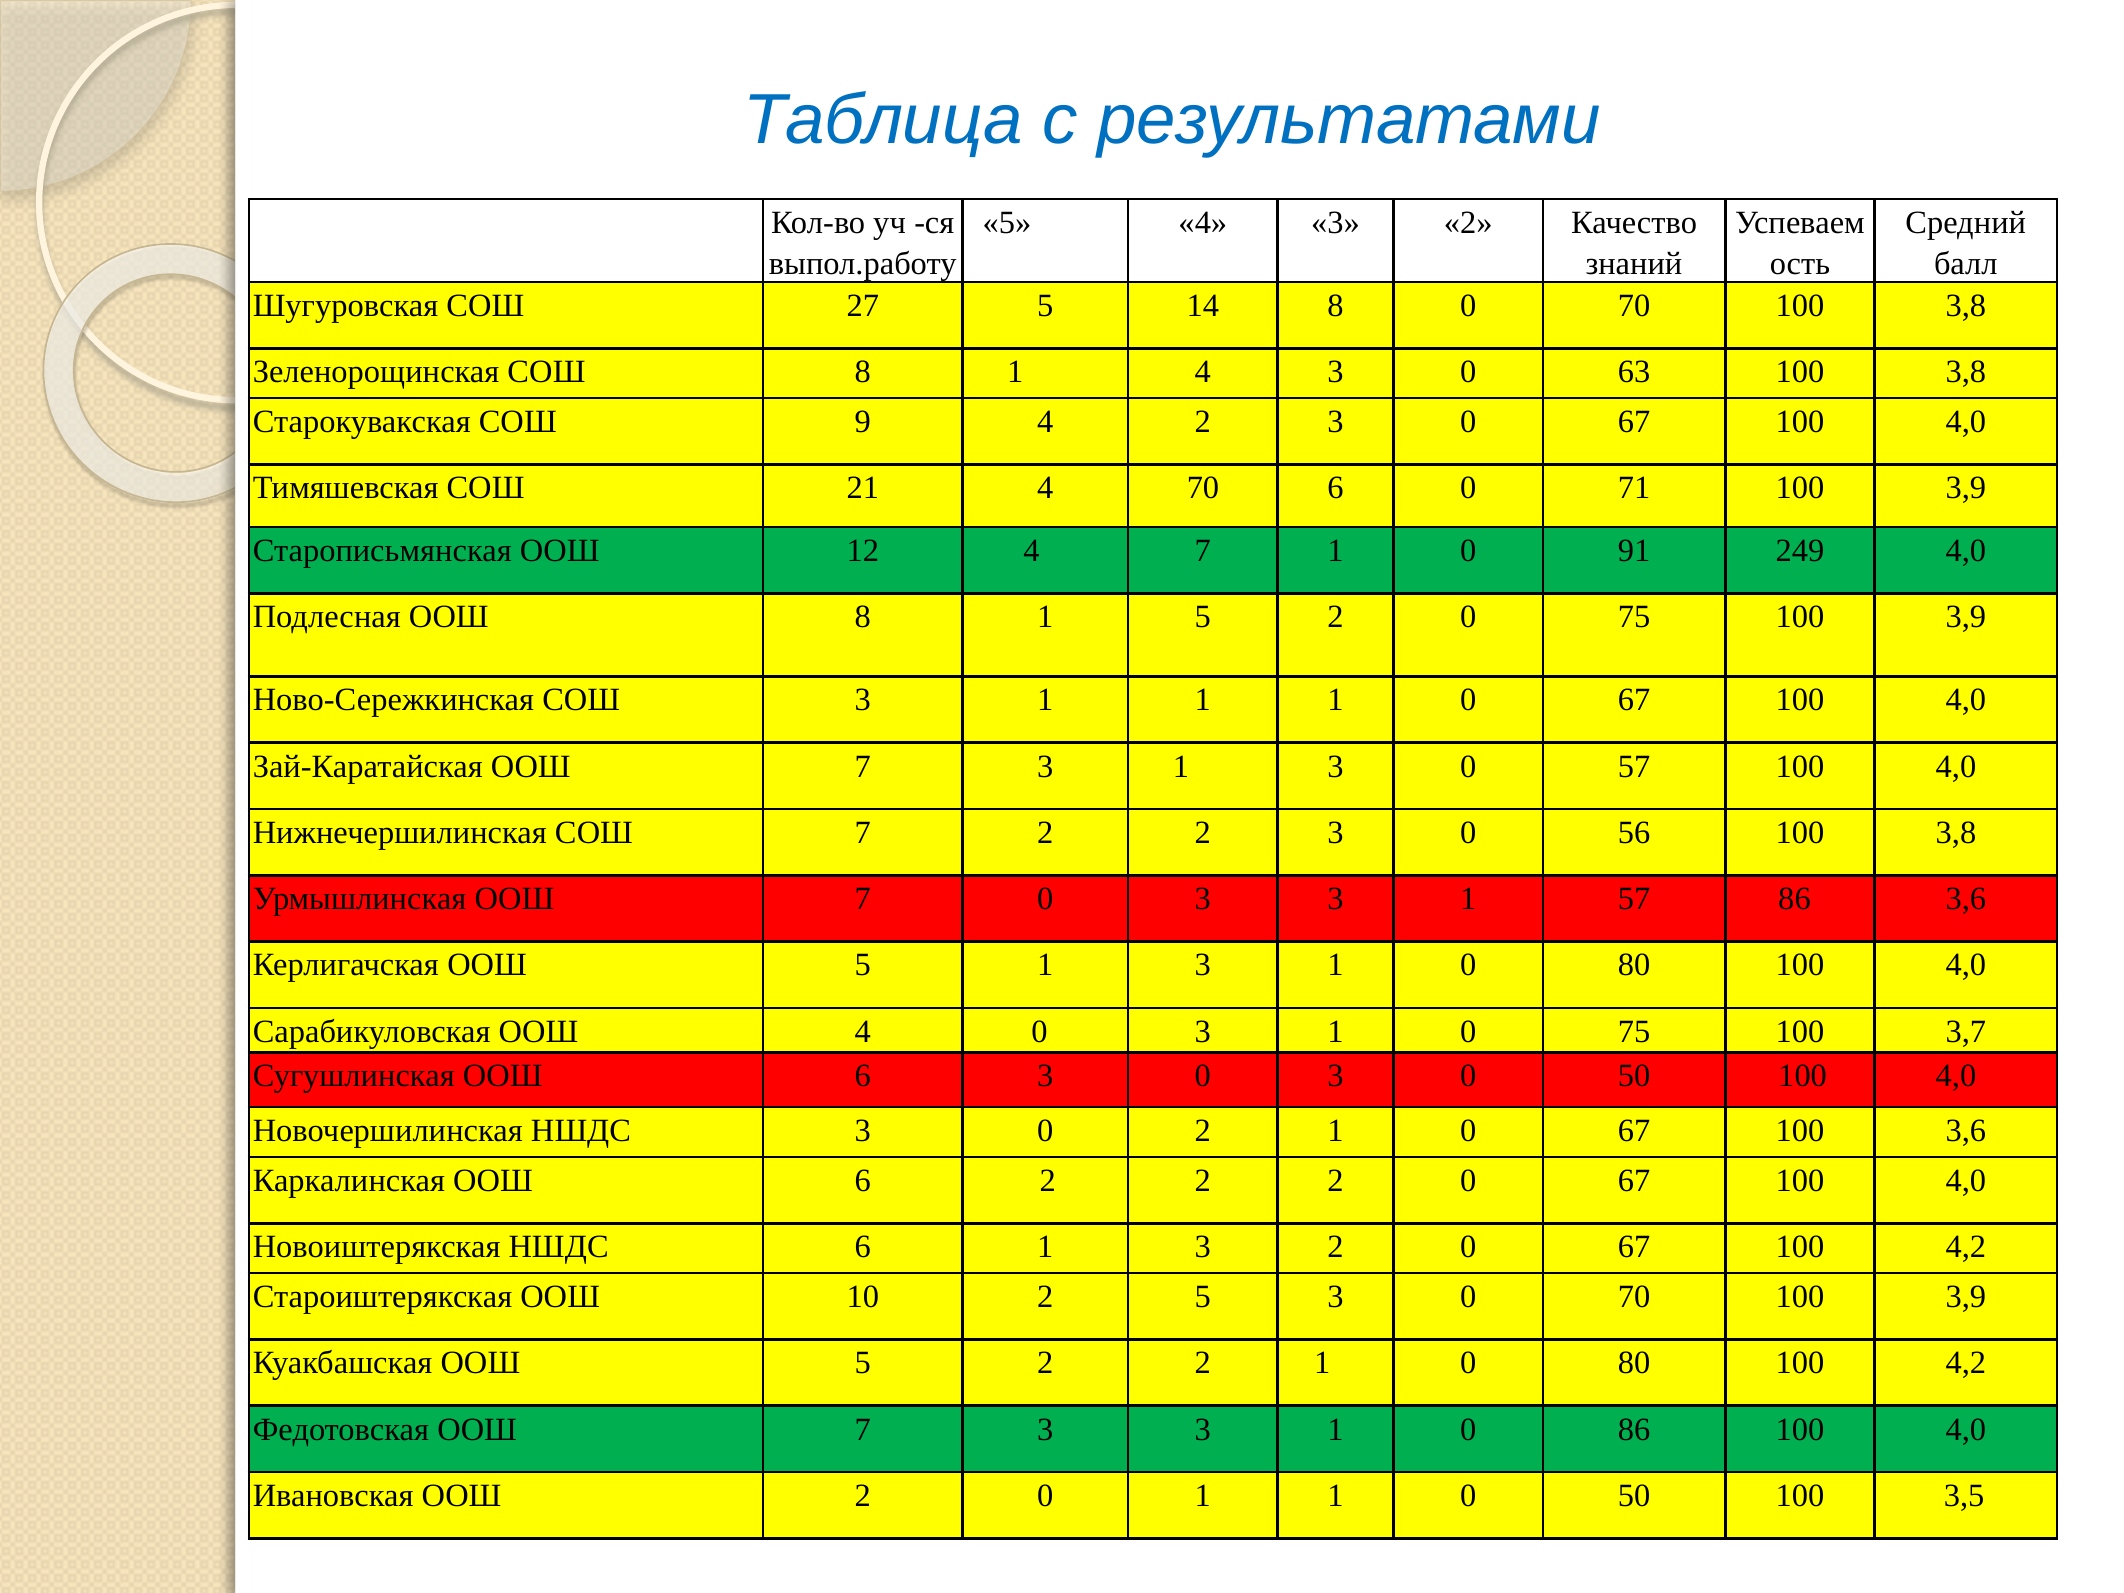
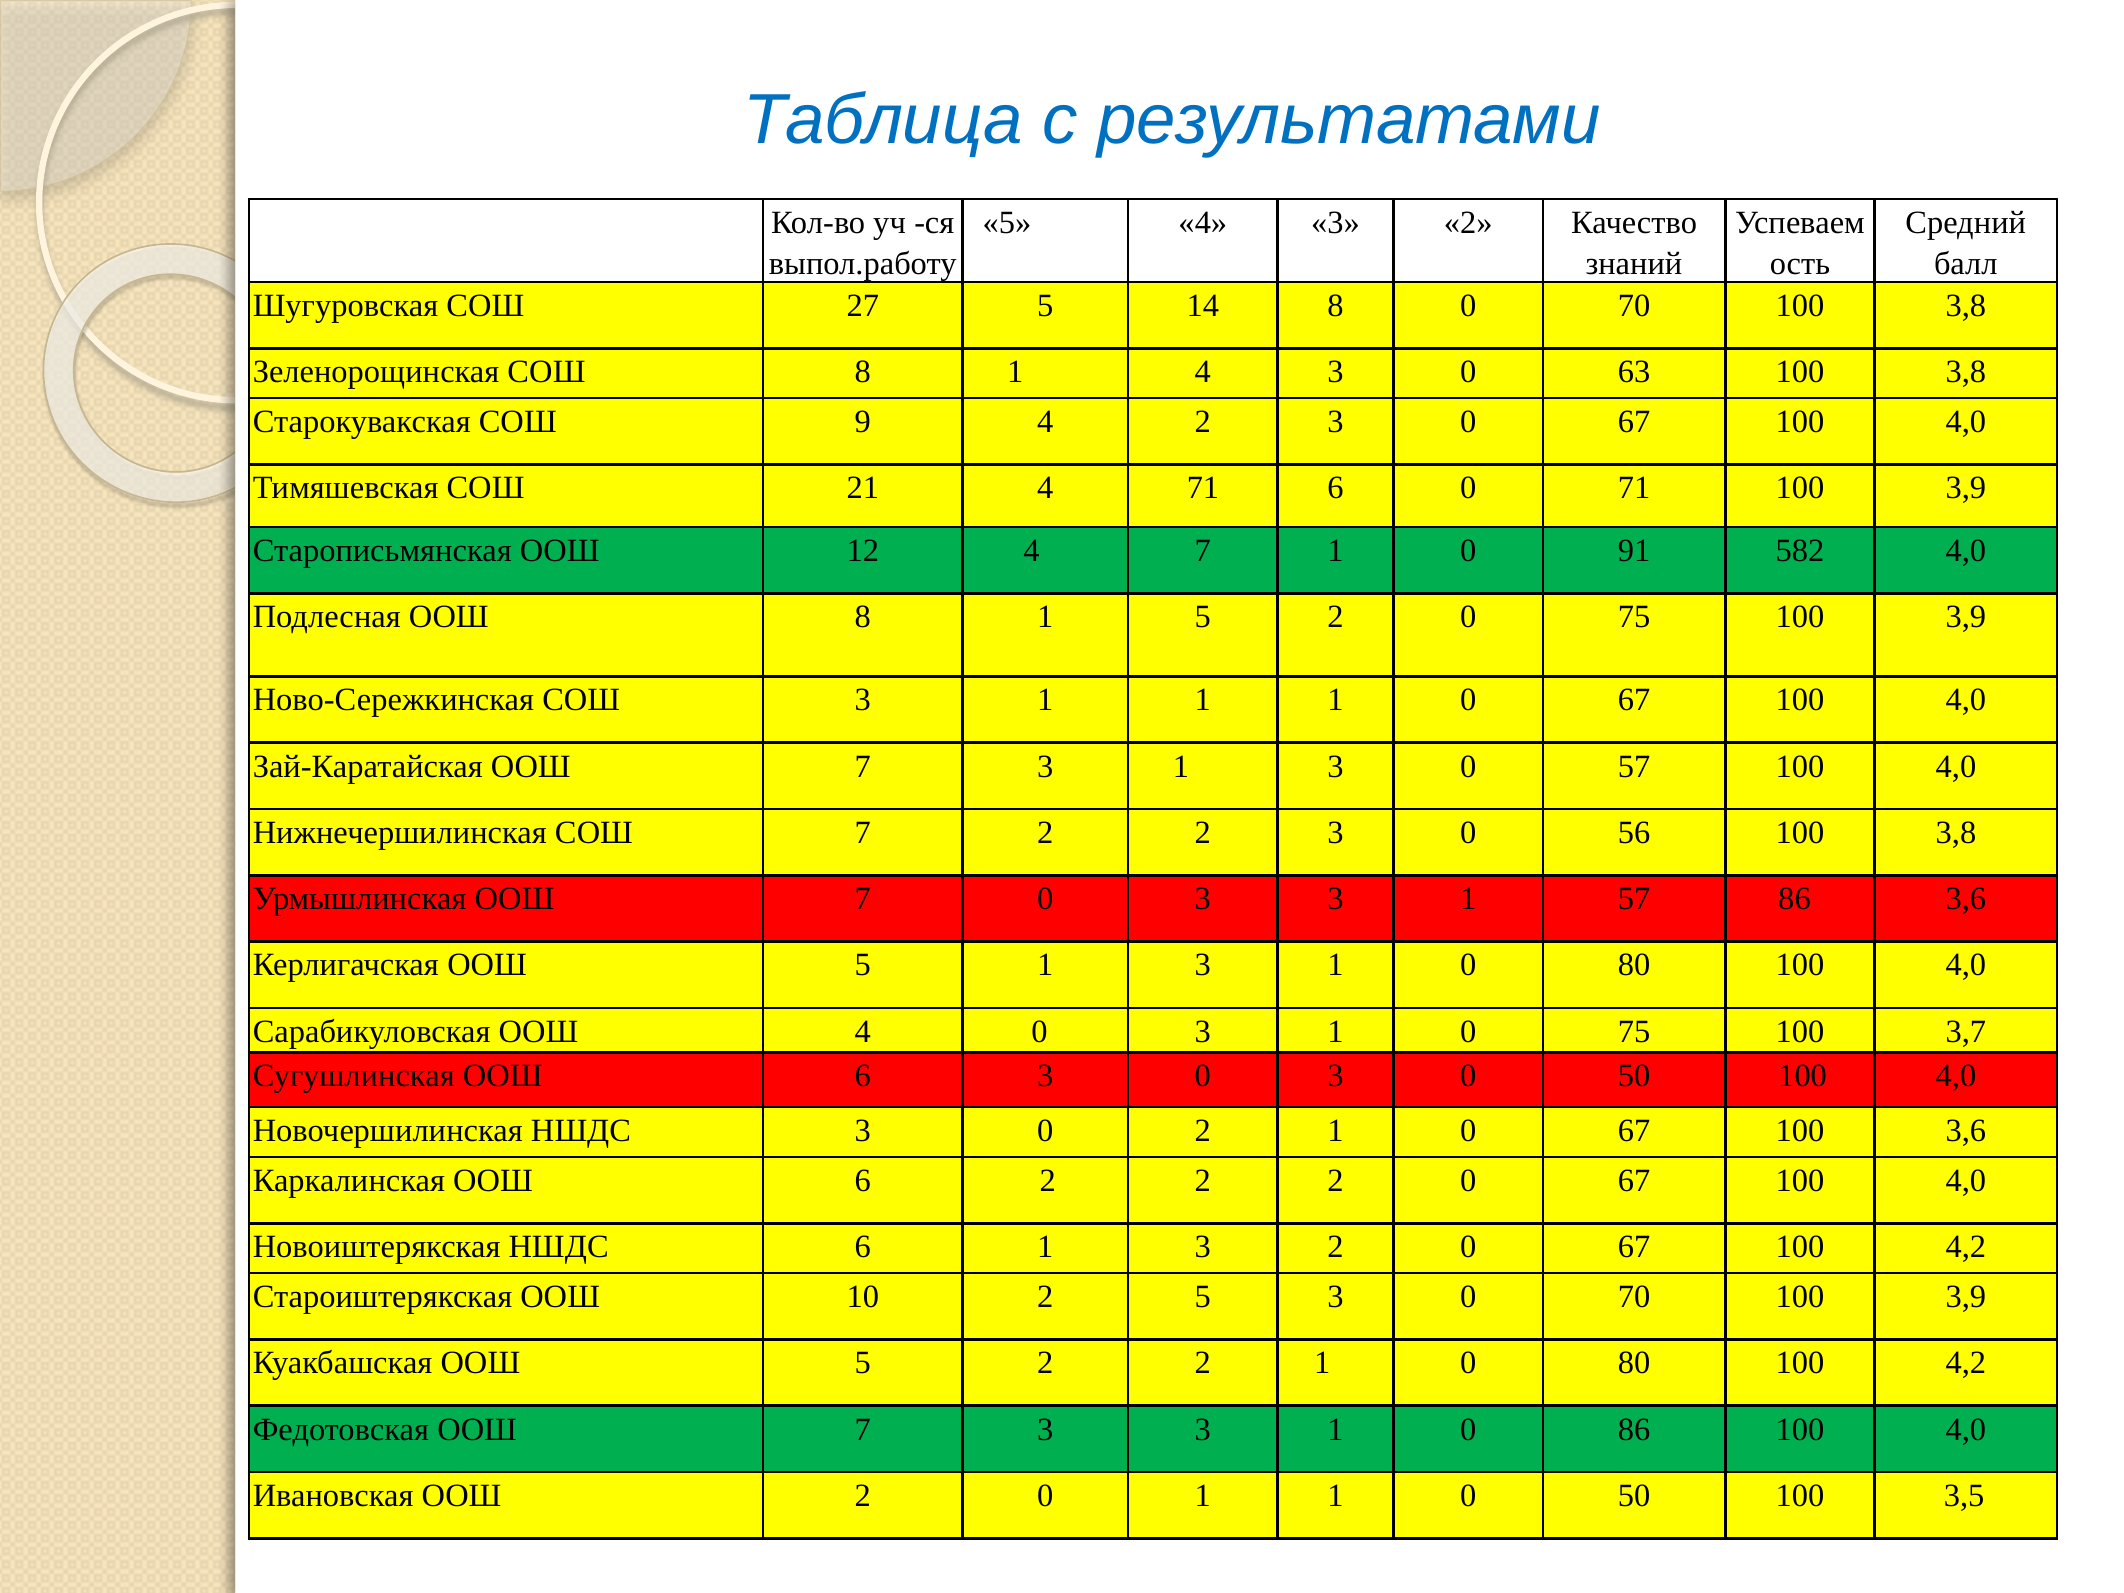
4 70: 70 -> 71
249: 249 -> 582
